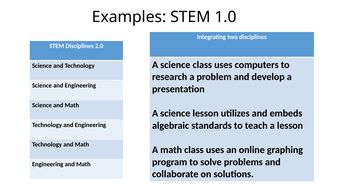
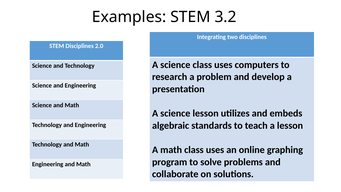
1.0: 1.0 -> 3.2
